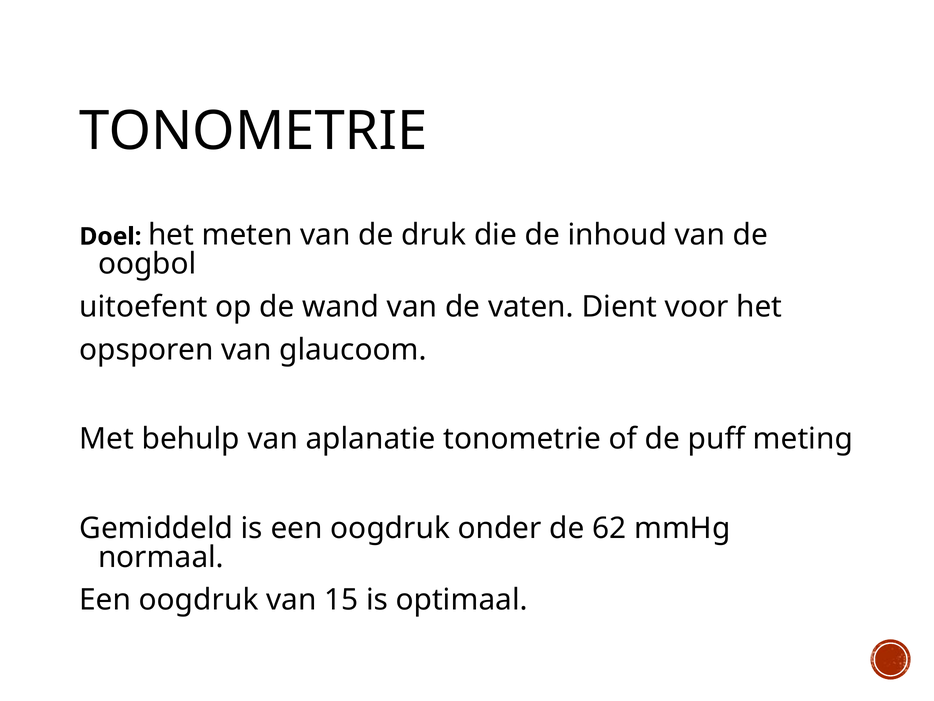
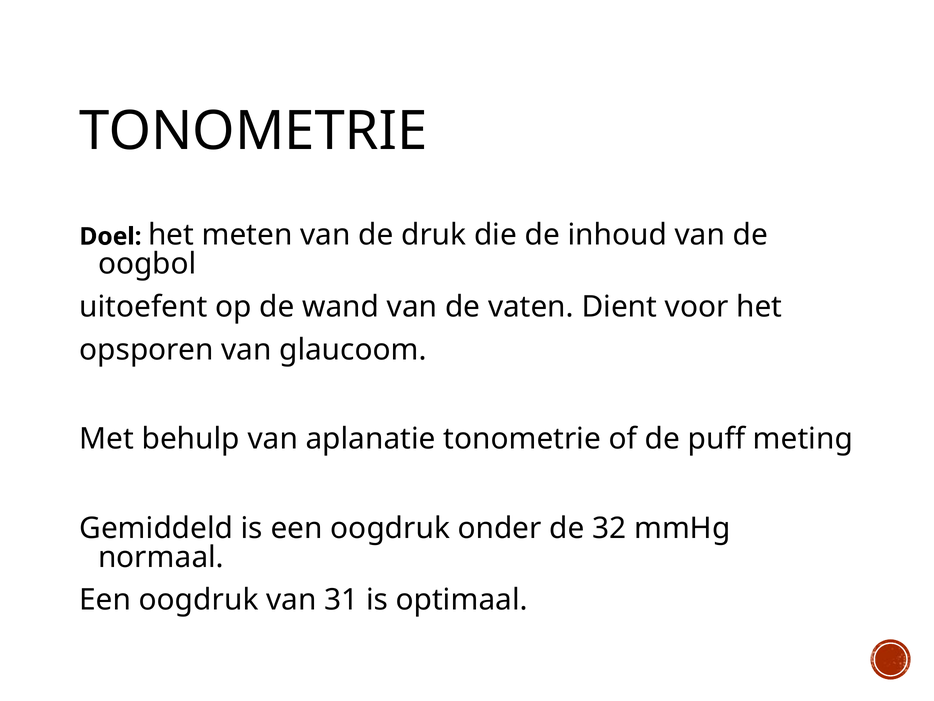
62: 62 -> 32
15: 15 -> 31
